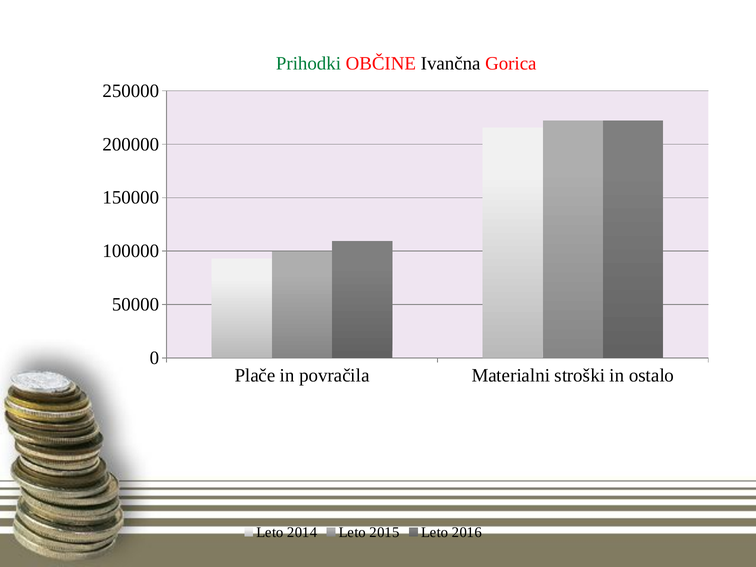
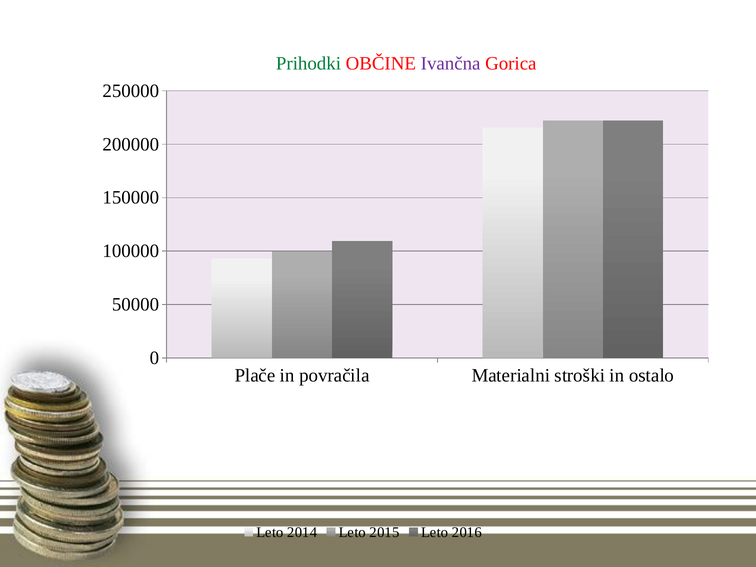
Ivančna colour: black -> purple
